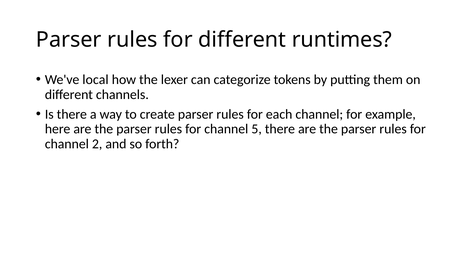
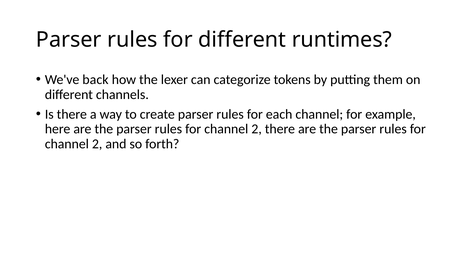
local: local -> back
5 at (257, 129): 5 -> 2
